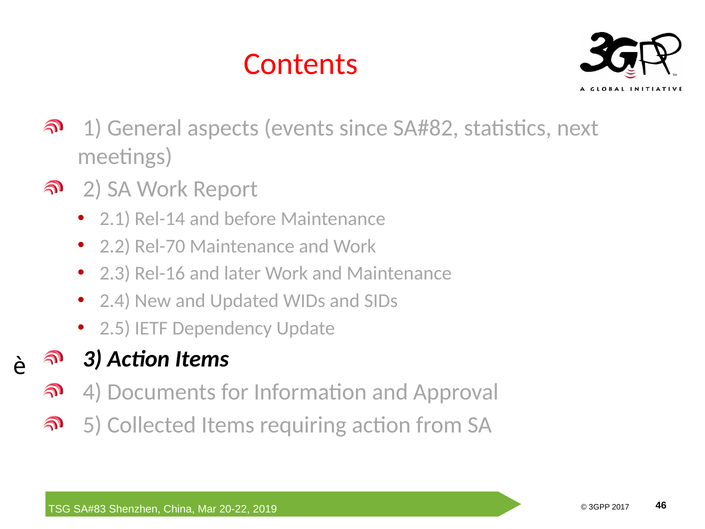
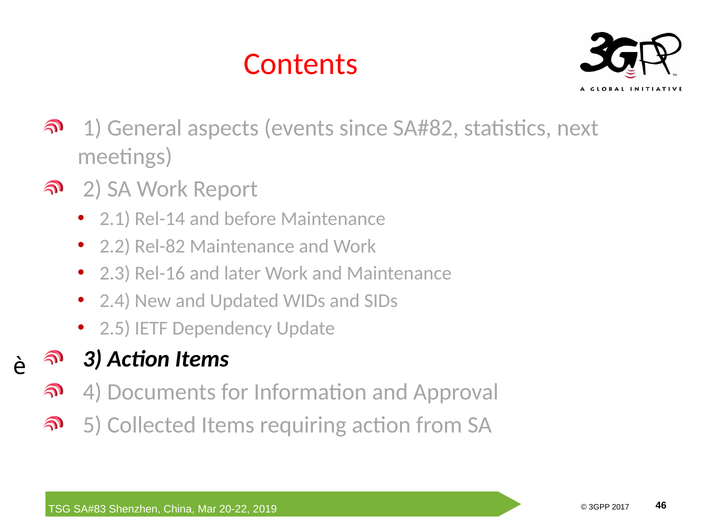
Rel-70: Rel-70 -> Rel-82
